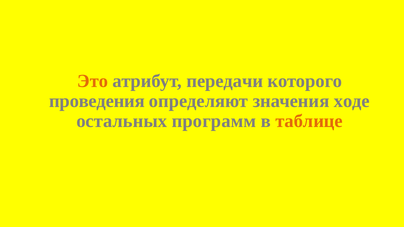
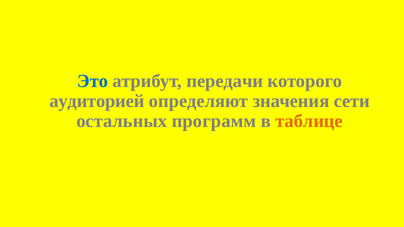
Это colour: orange -> blue
проведения: проведения -> аудиторией
ходе: ходе -> сети
